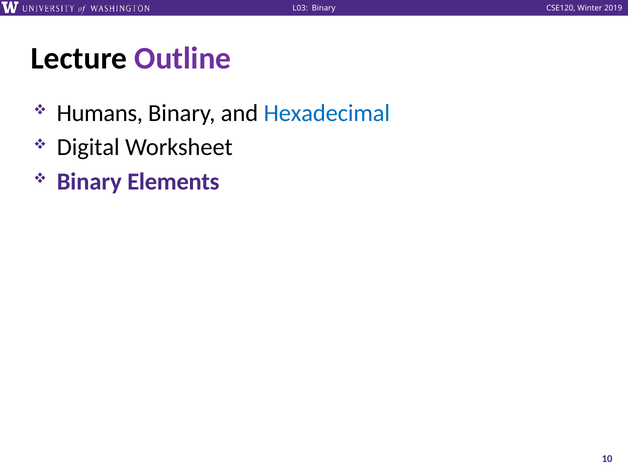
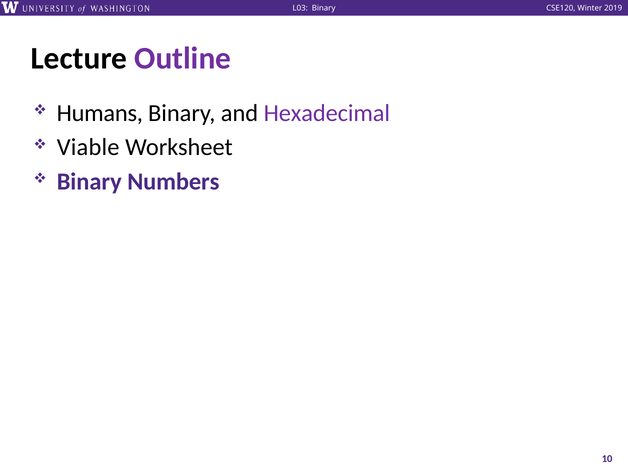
Hexadecimal colour: blue -> purple
Digital: Digital -> Viable
Elements: Elements -> Numbers
